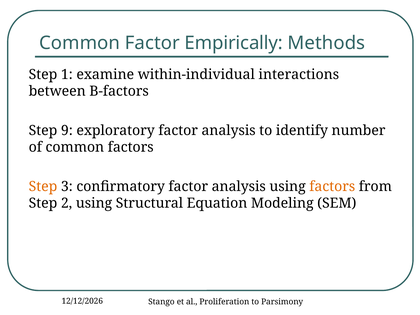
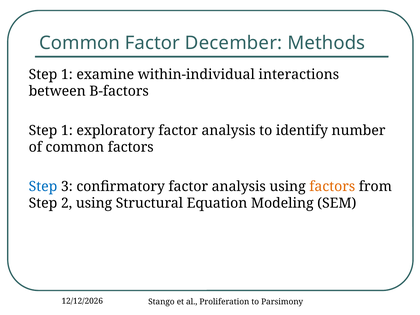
Empirically: Empirically -> December
9 at (67, 130): 9 -> 1
Step at (43, 186) colour: orange -> blue
